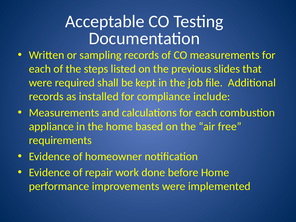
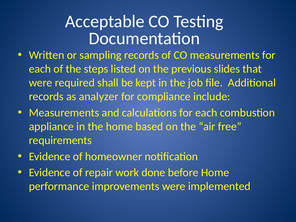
installed: installed -> analyzer
